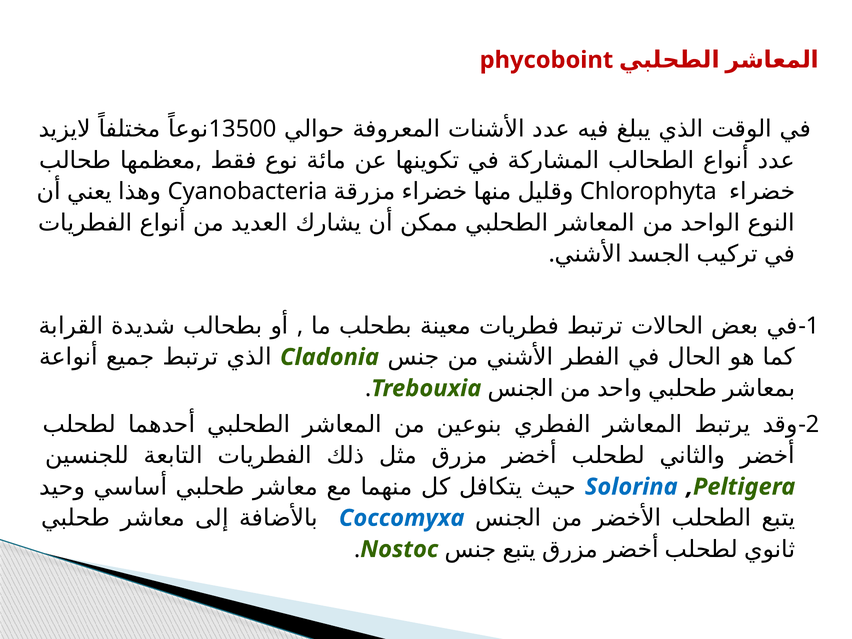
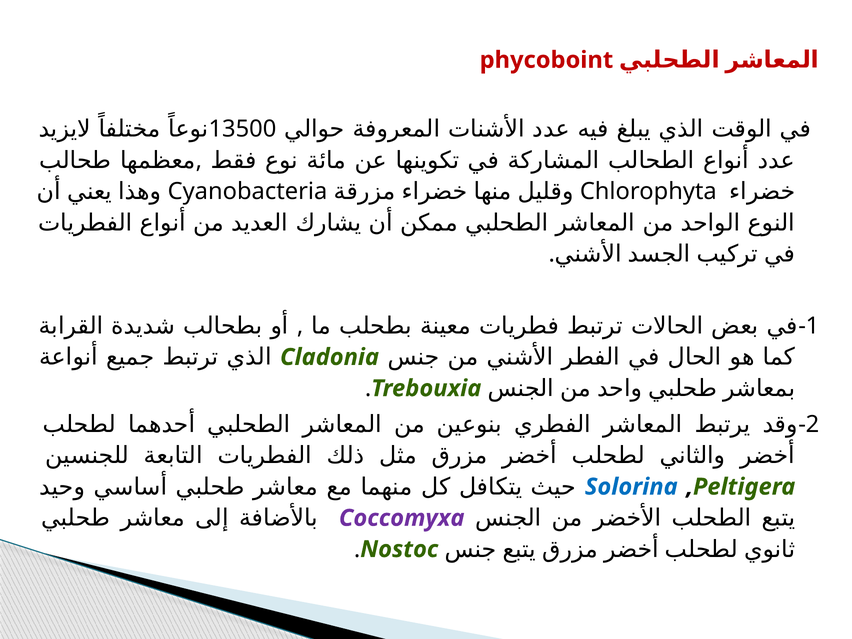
Coccomyxa colour: blue -> purple
